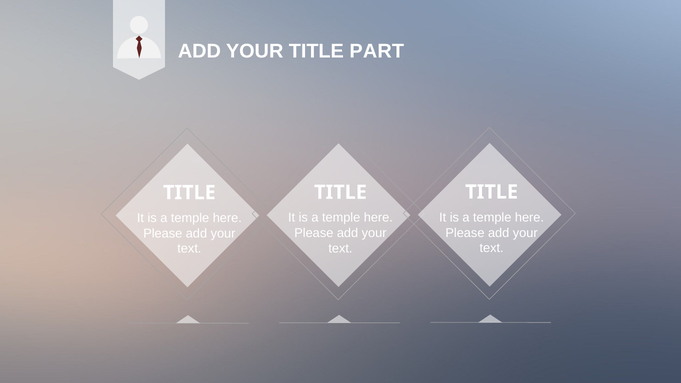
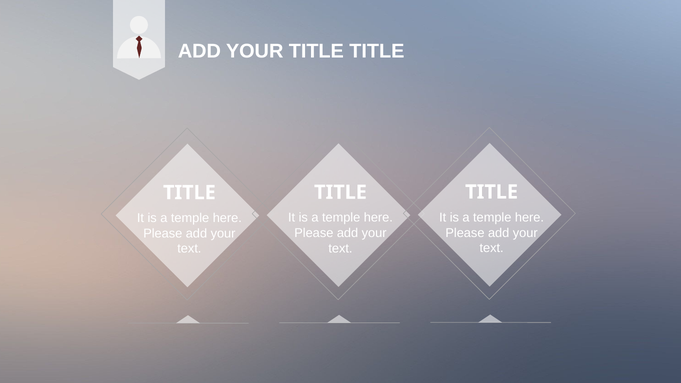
YOUR TITLE PART: PART -> TITLE
